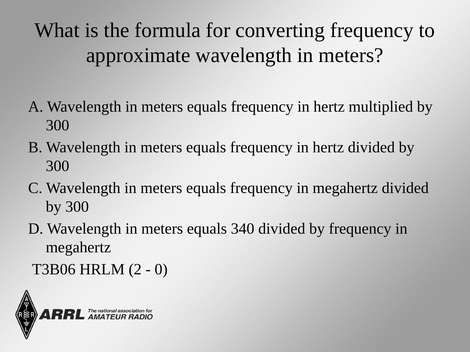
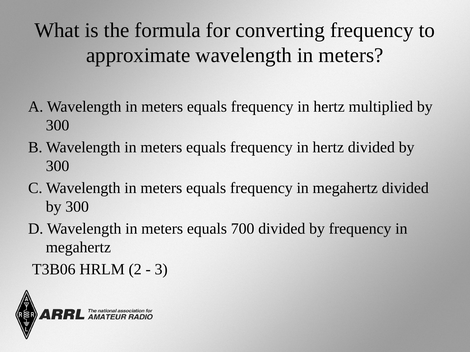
340: 340 -> 700
0: 0 -> 3
